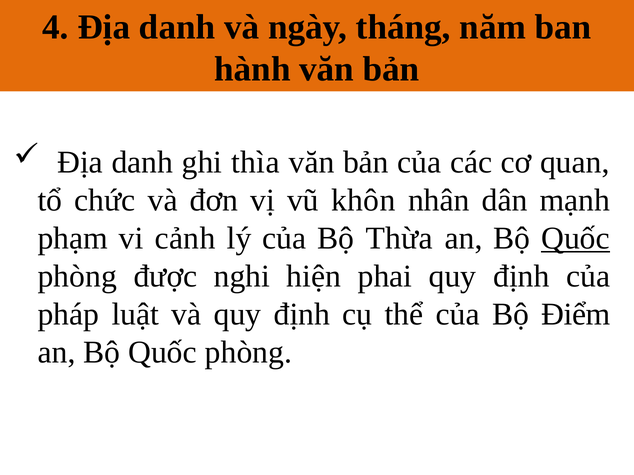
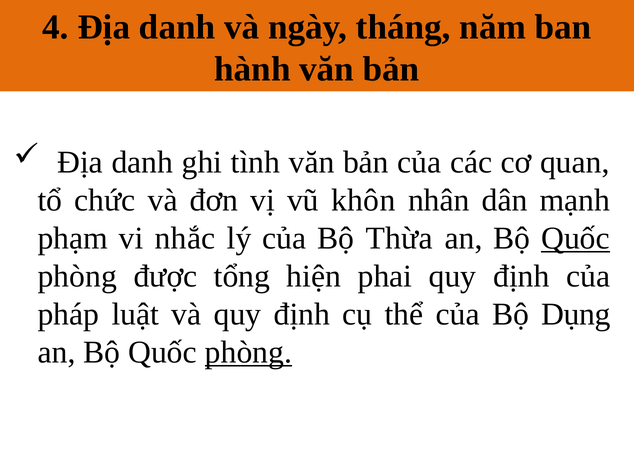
thìa: thìa -> tình
cảnh: cảnh -> nhắc
nghi: nghi -> tổng
Điểm: Điểm -> Dụng
phòng at (248, 353) underline: none -> present
